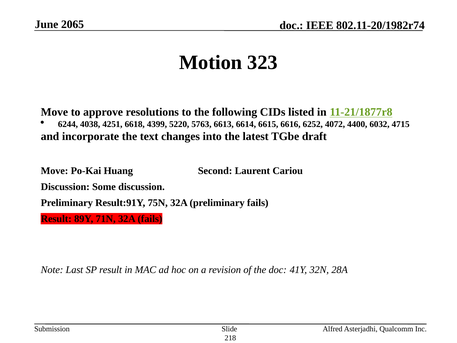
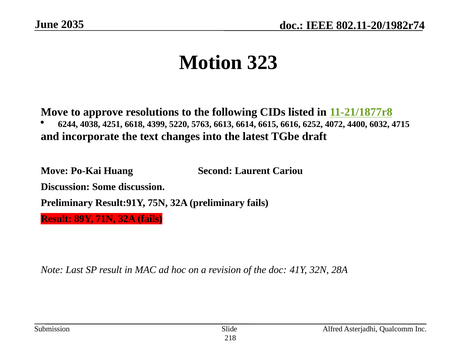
2065: 2065 -> 2035
